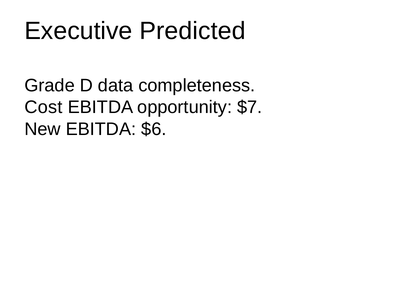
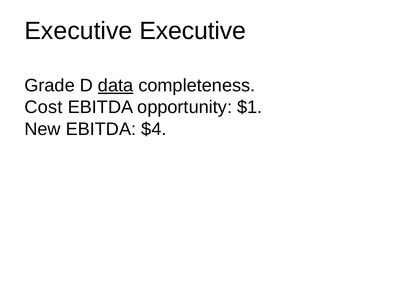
Executive Predicted: Predicted -> Executive
data underline: none -> present
$7: $7 -> $1
$6: $6 -> $4
